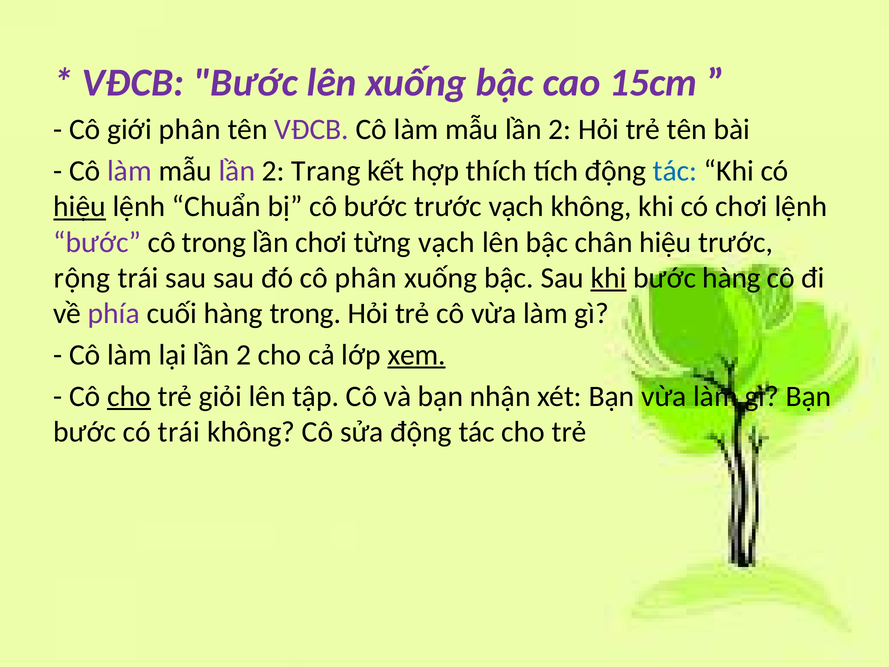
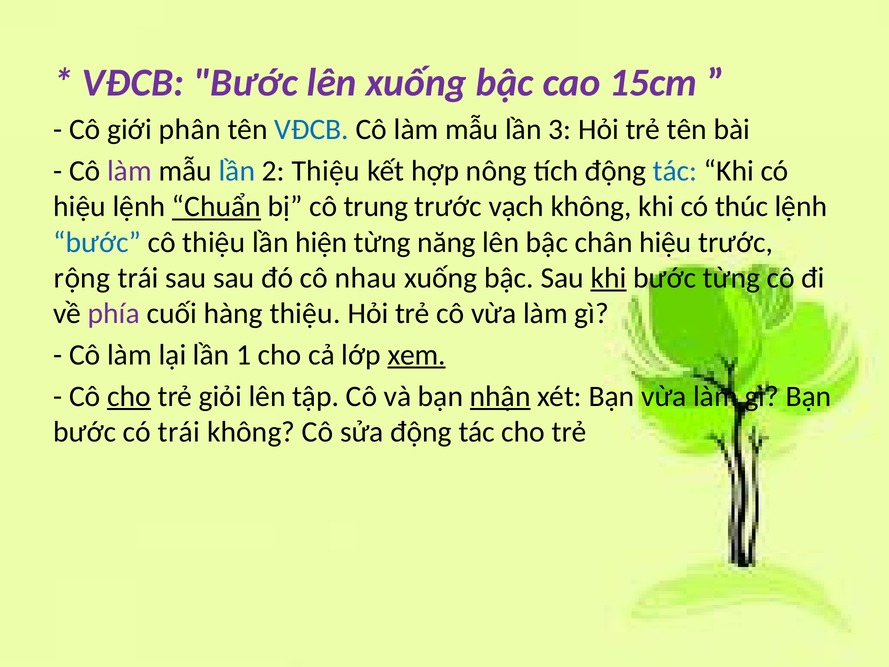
VĐCB at (312, 130) colour: purple -> blue
2 at (560, 130): 2 -> 3
lần at (237, 171) colour: purple -> blue
2 Trang: Trang -> Thiệu
thích: thích -> nông
hiệu at (80, 207) underline: present -> none
Chuẩn underline: none -> present
cô bước: bước -> trung
có chơi: chơi -> thúc
bước at (97, 242) colour: purple -> blue
cô trong: trong -> thiệu
lần chơi: chơi -> hiện
từng vạch: vạch -> năng
cô phân: phân -> nhau
bước hàng: hàng -> từng
hàng trong: trong -> thiệu
lại lần 2: 2 -> 1
nhận underline: none -> present
